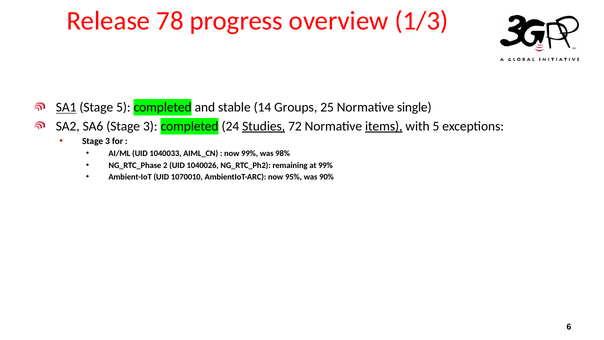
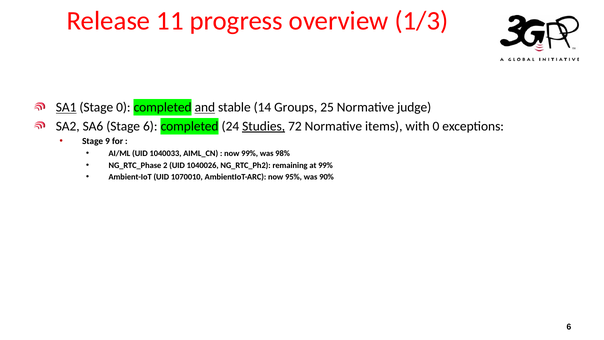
78: 78 -> 11
Stage 5: 5 -> 0
and underline: none -> present
single: single -> judge
SA6 Stage 3: 3 -> 6
items underline: present -> none
with 5: 5 -> 0
3 at (108, 141): 3 -> 9
